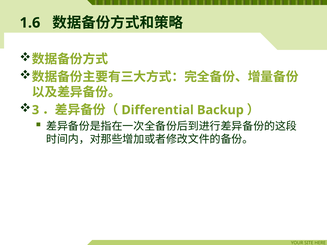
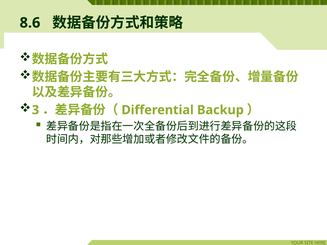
1.6: 1.6 -> 8.6
